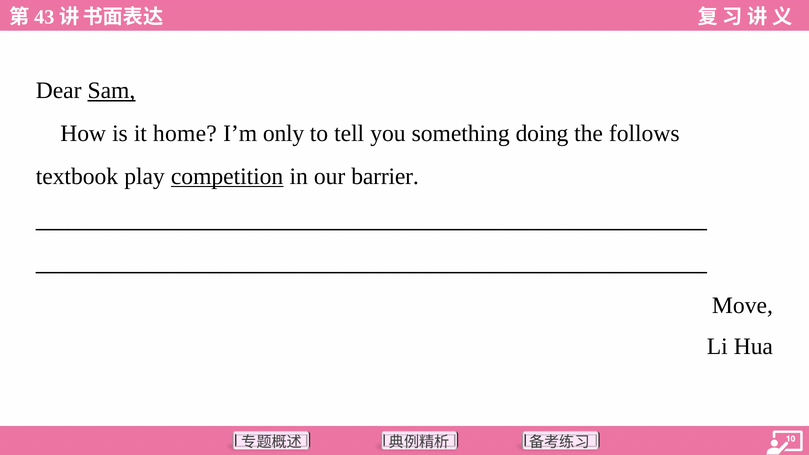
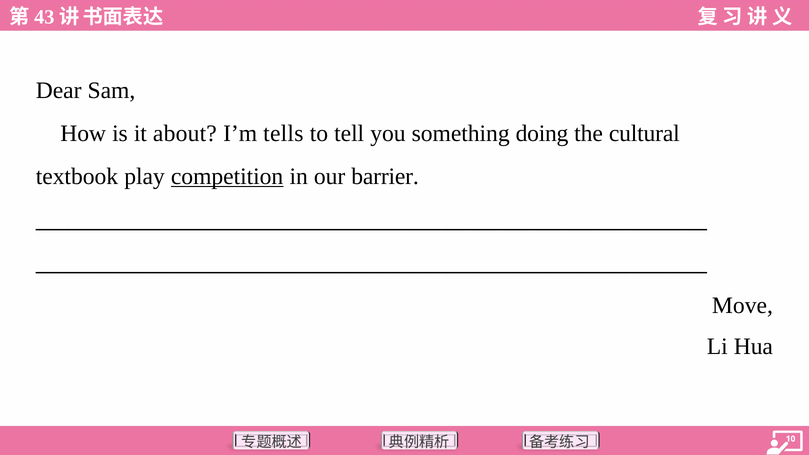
Sam underline: present -> none
home: home -> about
only: only -> tells
follows: follows -> cultural
